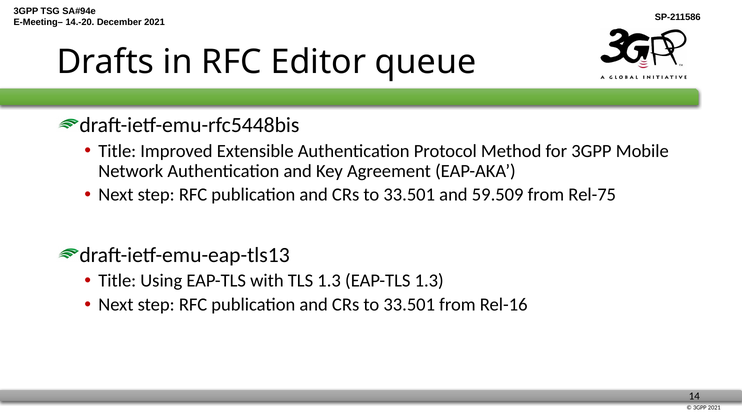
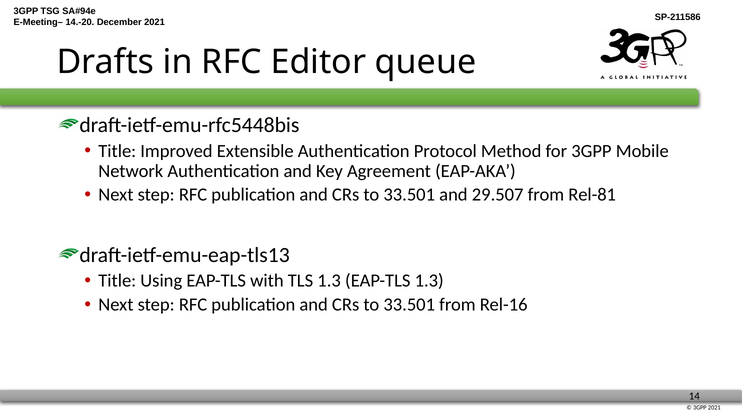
59.509: 59.509 -> 29.507
Rel-75: Rel-75 -> Rel-81
